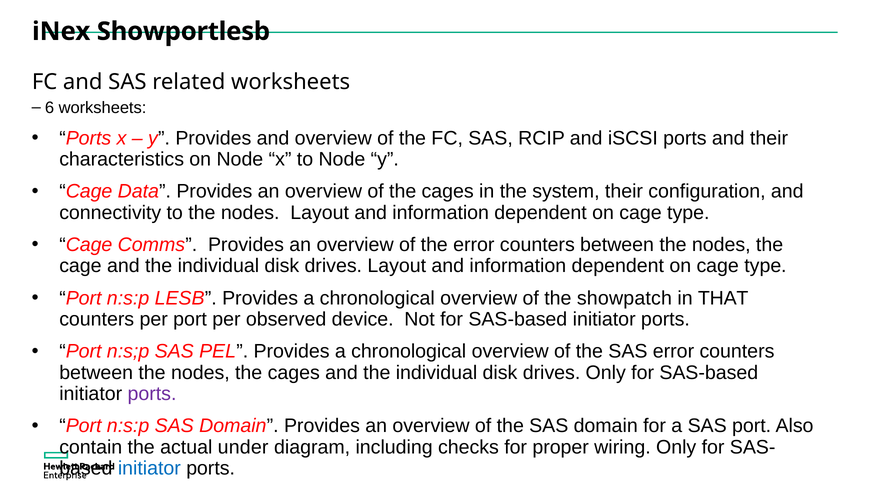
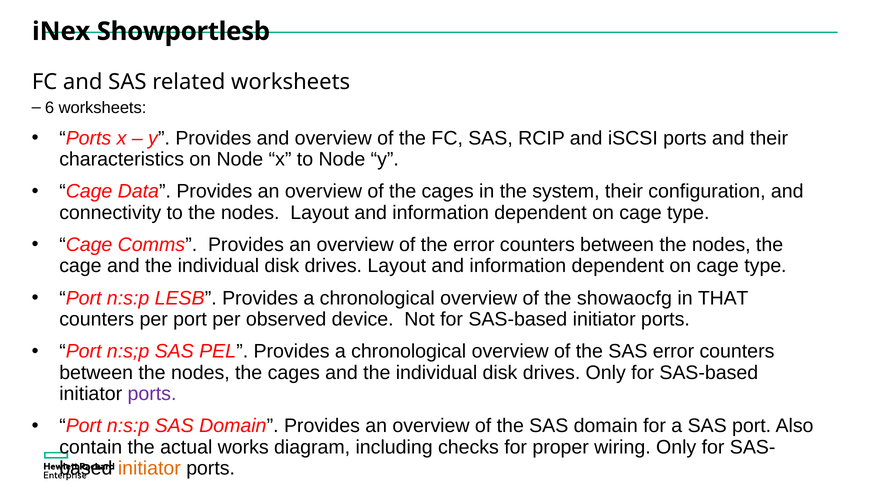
showpatch: showpatch -> showaocfg
under: under -> works
initiator at (149, 468) colour: blue -> orange
